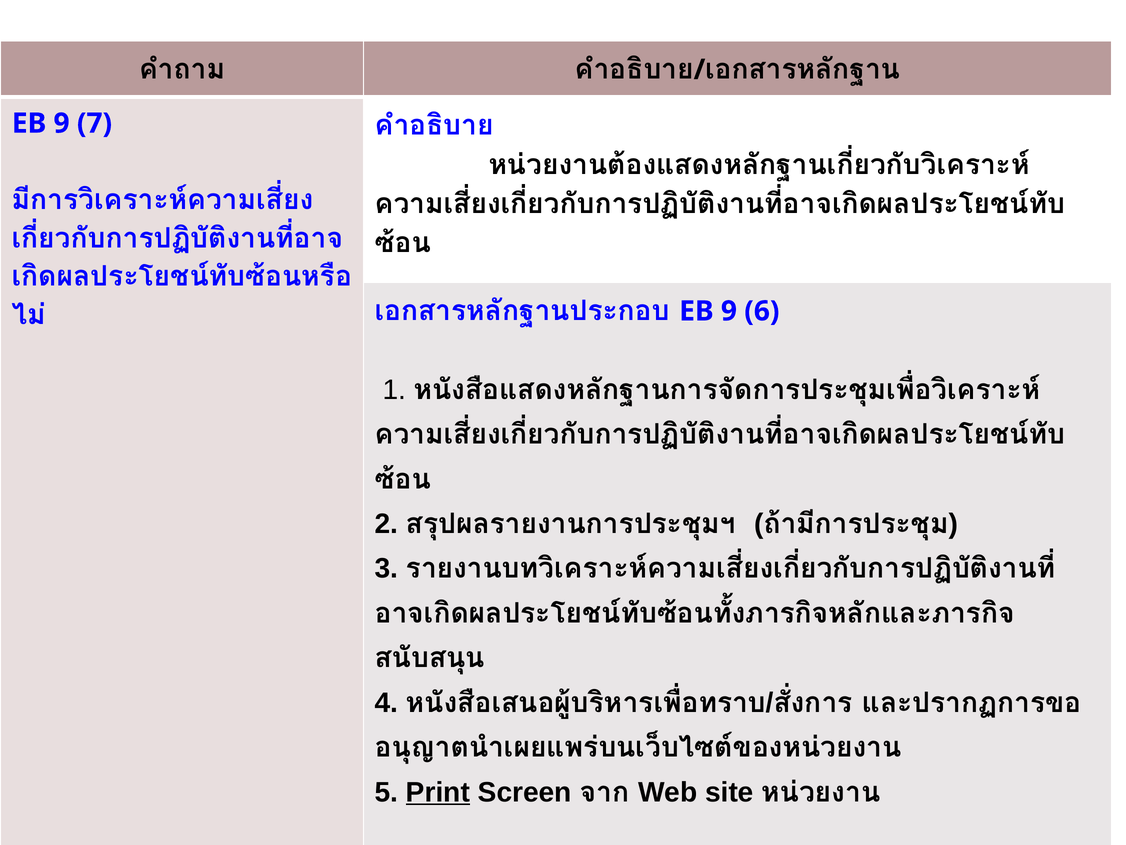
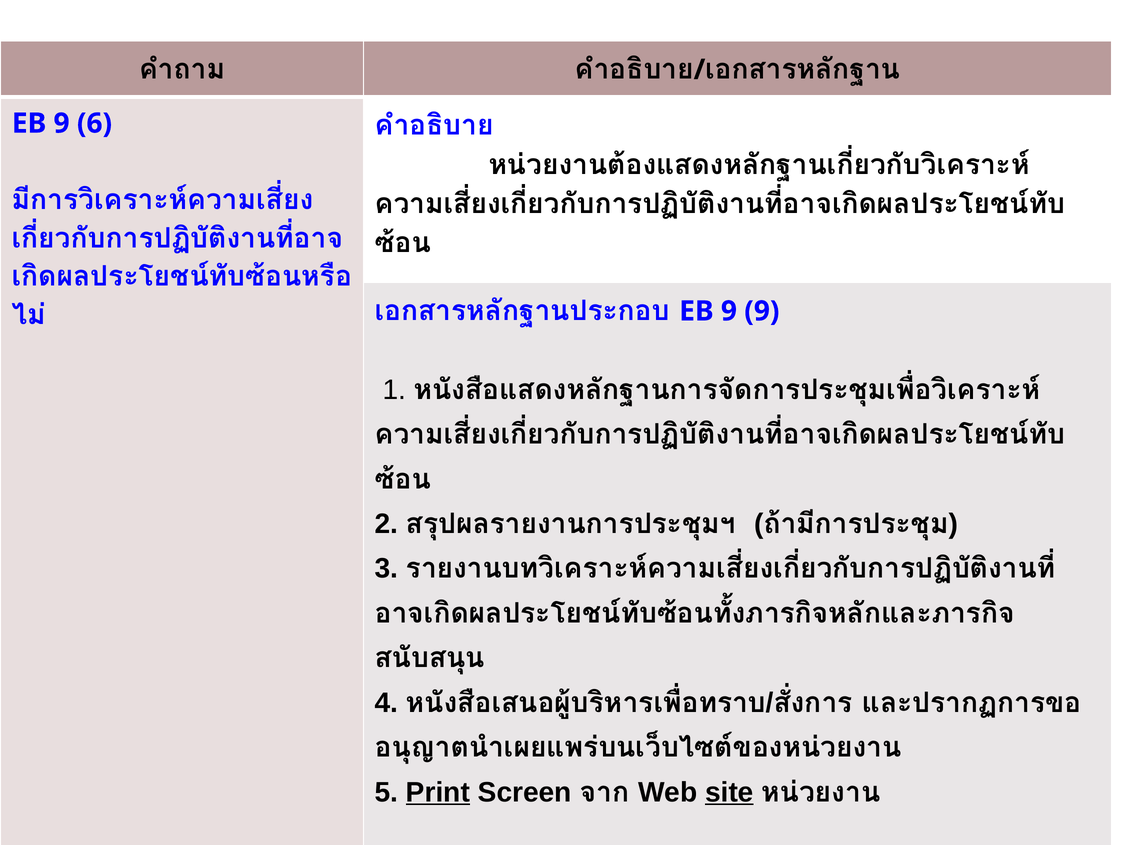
7: 7 -> 6
9 6: 6 -> 9
site underline: none -> present
